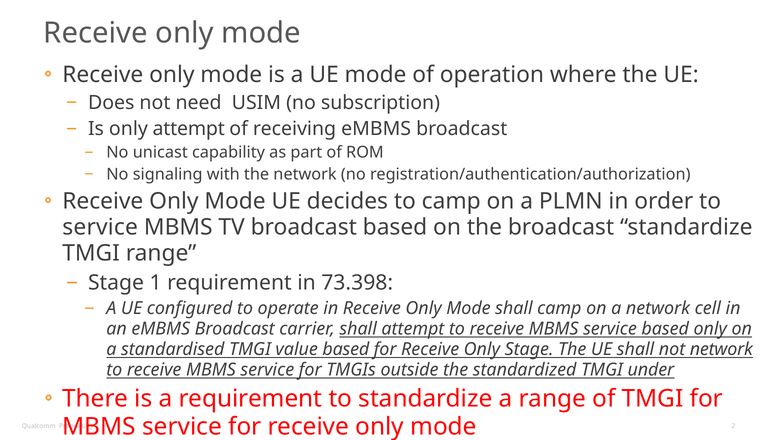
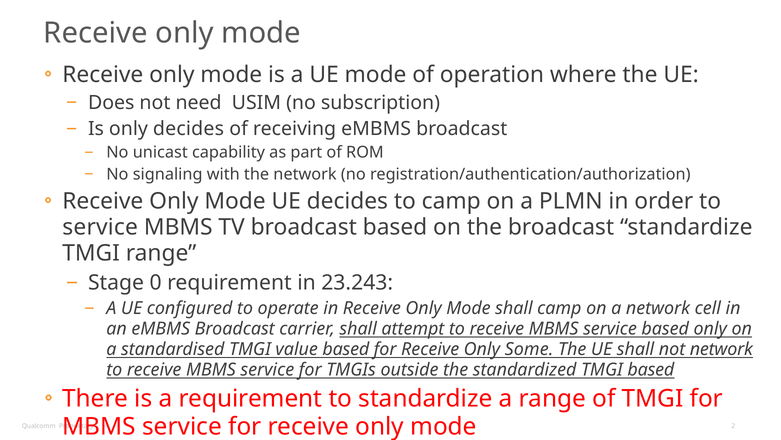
only attempt: attempt -> decides
1: 1 -> 0
73.398: 73.398 -> 23.243
Only Stage: Stage -> Some
TMGI under: under -> based
